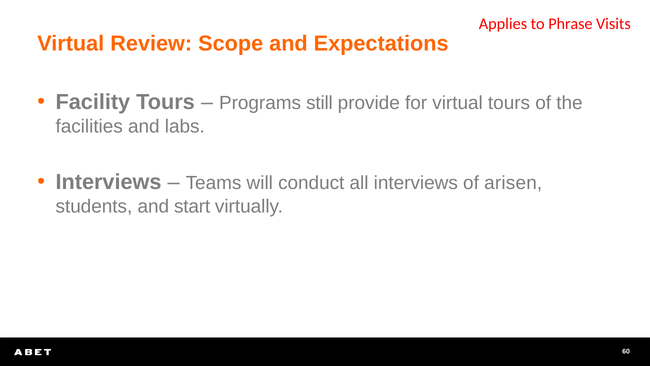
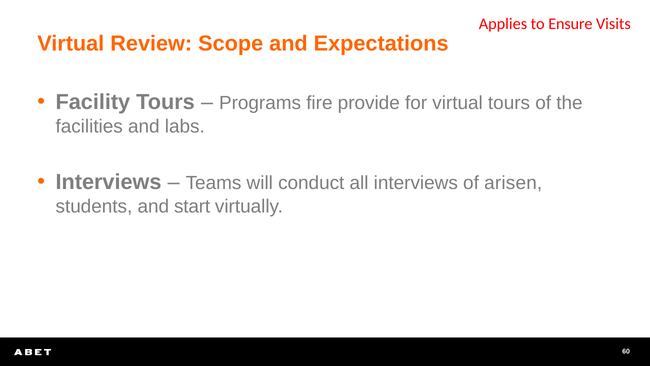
Phrase: Phrase -> Ensure
still: still -> fire
